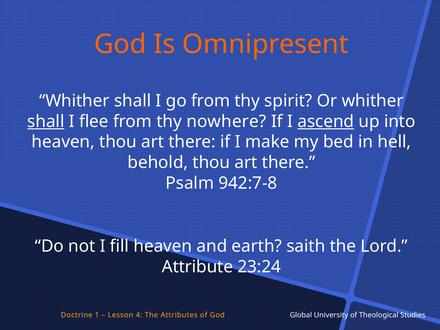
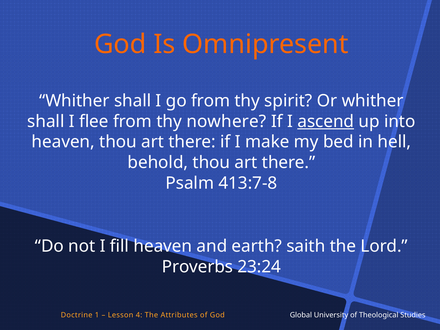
shall at (46, 121) underline: present -> none
942:7-8: 942:7-8 -> 413:7-8
Attribute: Attribute -> Proverbs
